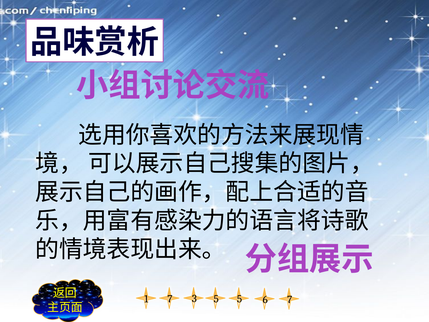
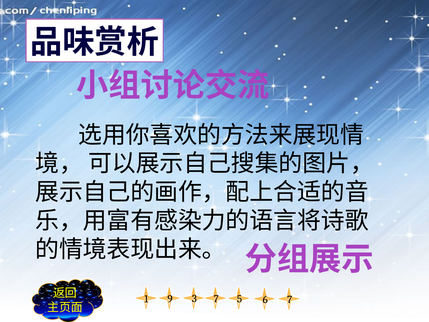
3 5: 5 -> 7
1 7: 7 -> 9
